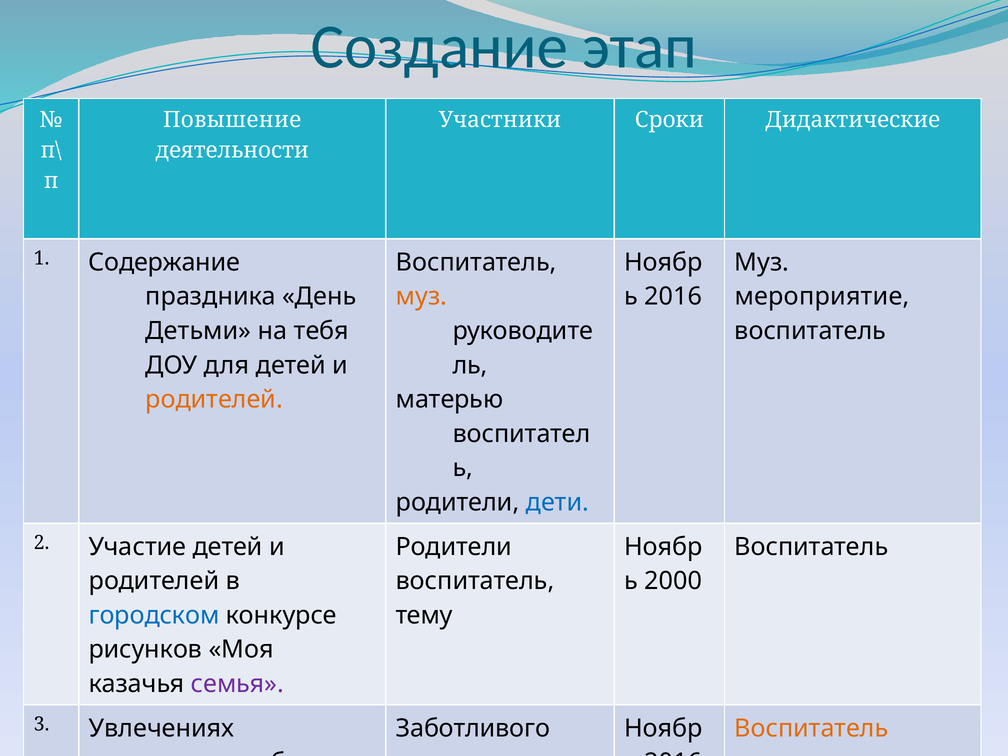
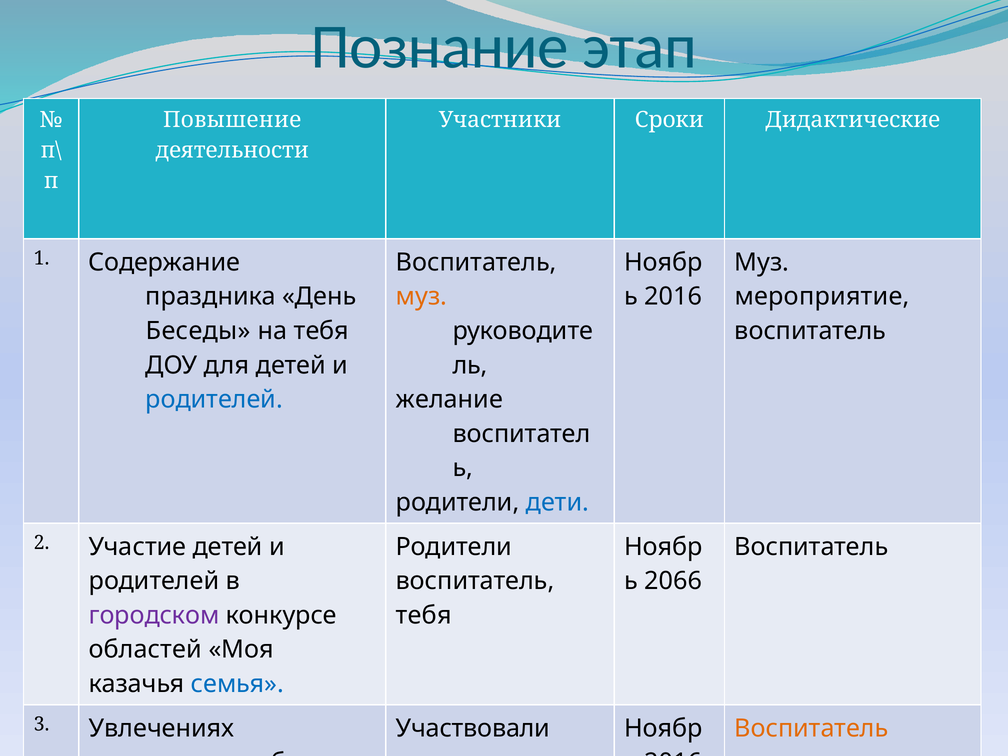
Создание: Создание -> Познание
Детьми: Детьми -> Беседы
родителей at (214, 399) colour: orange -> blue
матерью: матерью -> желание
2000: 2000 -> 2066
городском colour: blue -> purple
тему at (424, 615): тему -> тебя
рисунков: рисунков -> областей
семья colour: purple -> blue
Заботливого: Заботливого -> Участвовали
